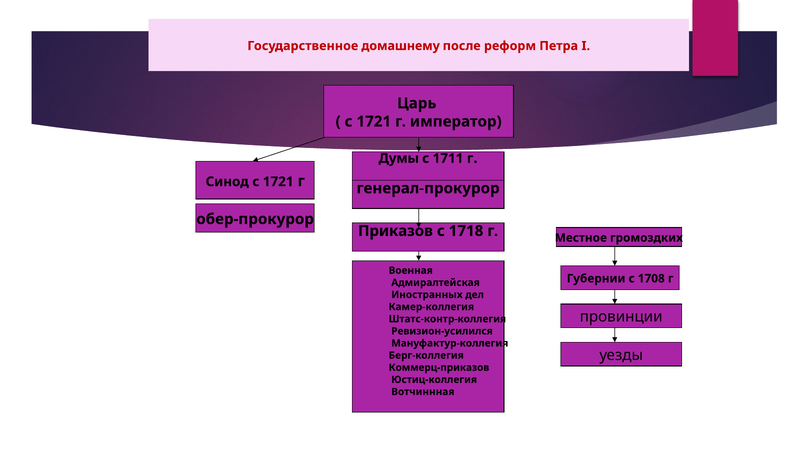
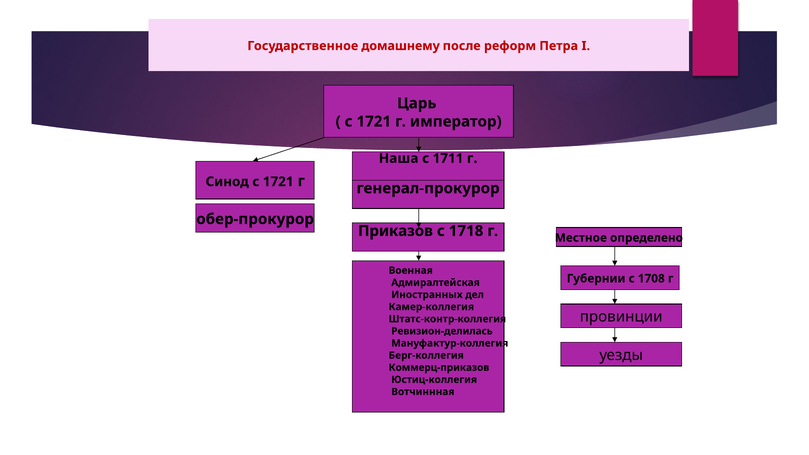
Думы: Думы -> Наша
громоздких: громоздких -> определено
Ревизион-усилился: Ревизион-усилился -> Ревизион-делилась
